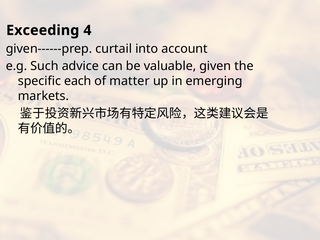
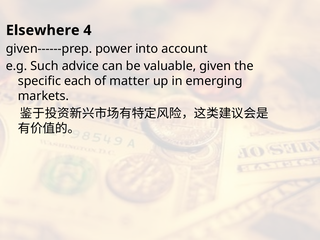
Exceeding: Exceeding -> Elsewhere
curtail: curtail -> power
